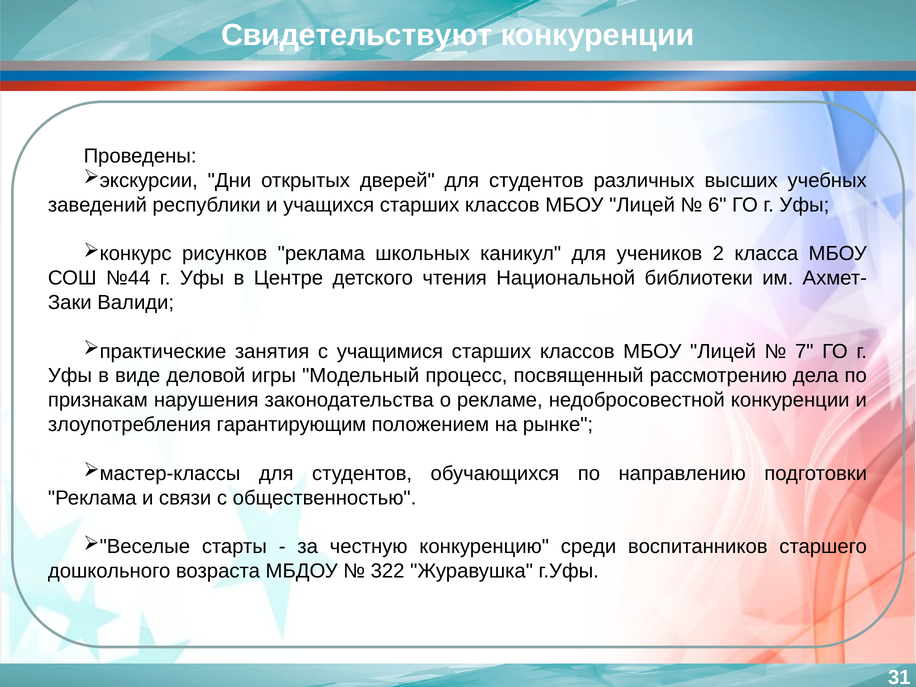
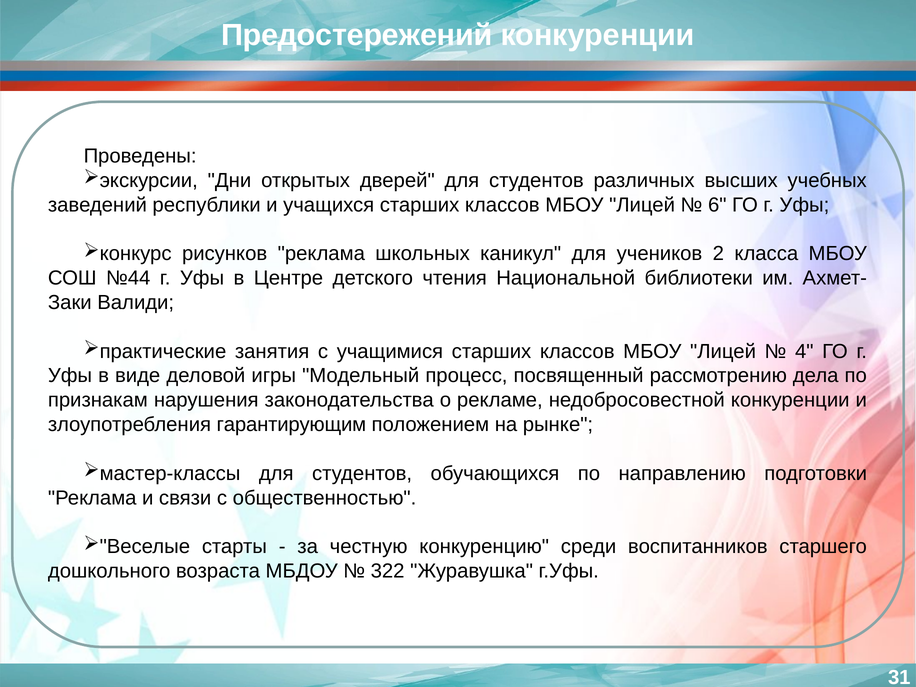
Свидетельствуют: Свидетельствуют -> Предостережений
7: 7 -> 4
